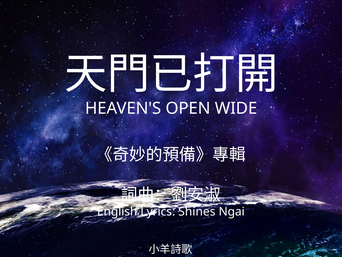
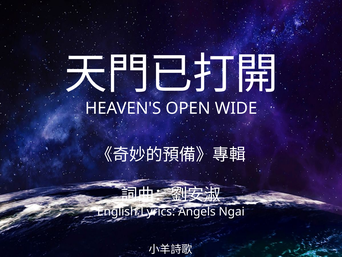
Shines: Shines -> Angels
